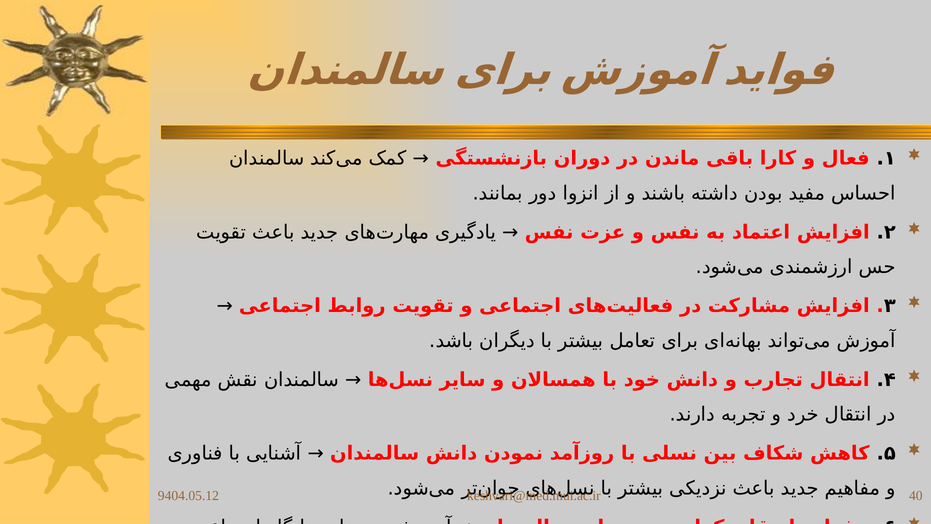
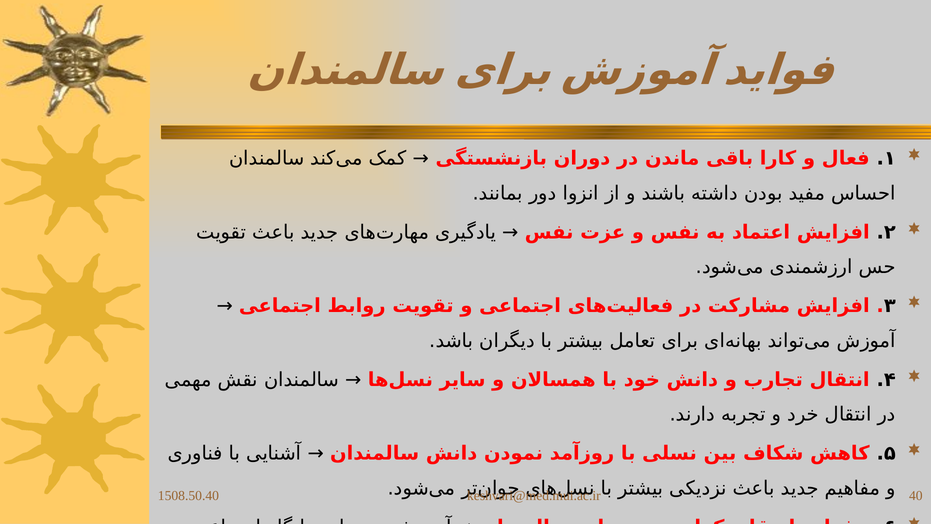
9404.05.12: 9404.05.12 -> 1508.50.40
